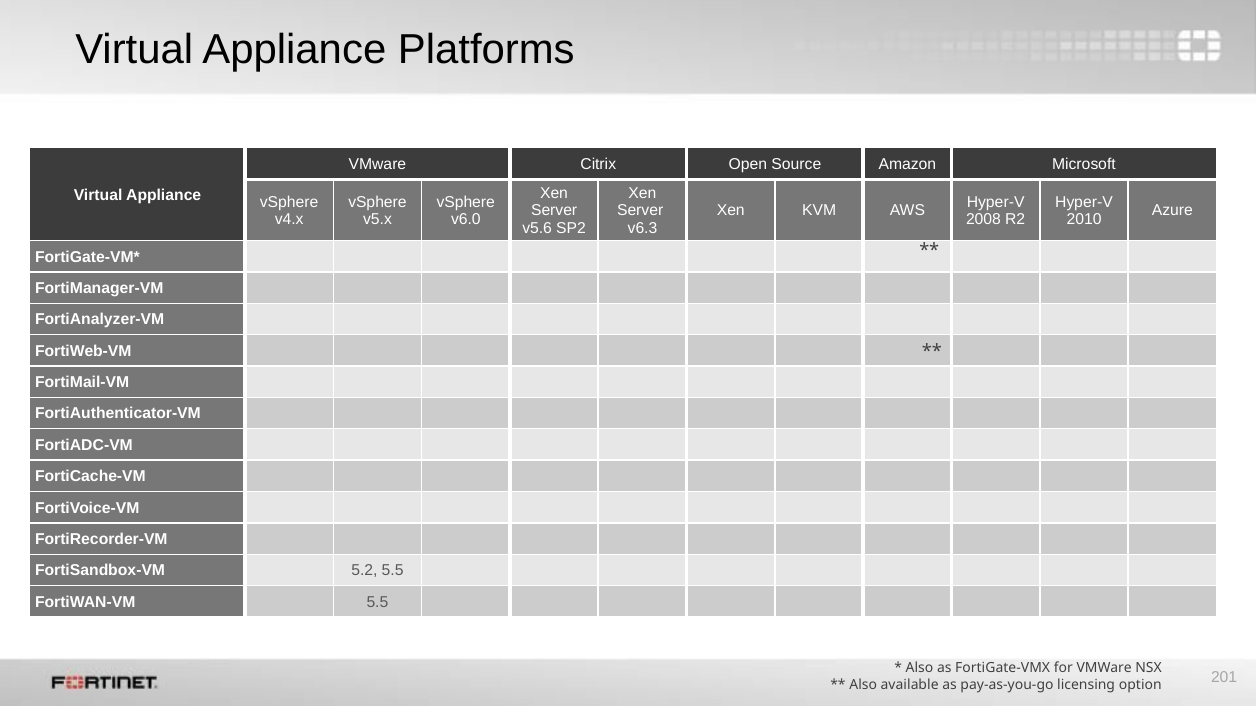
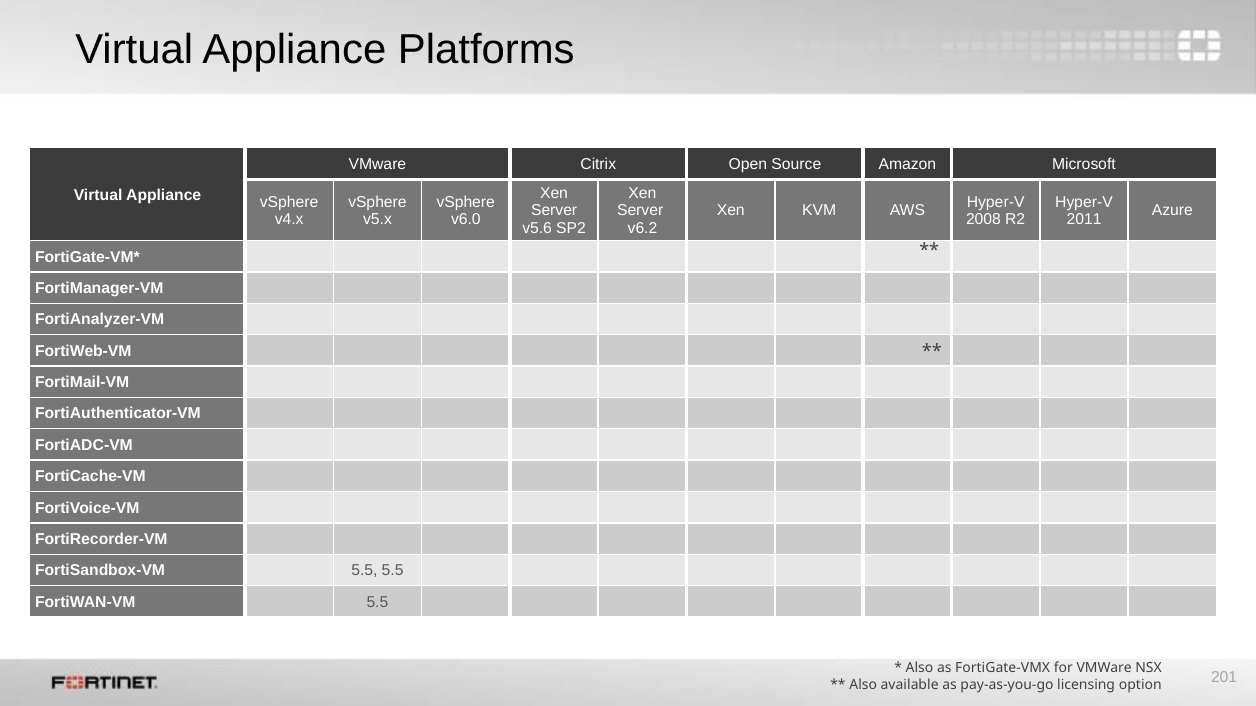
2010: 2010 -> 2011
v6.3: v6.3 -> v6.2
FortiSandbox-VM 5.2: 5.2 -> 5.5
